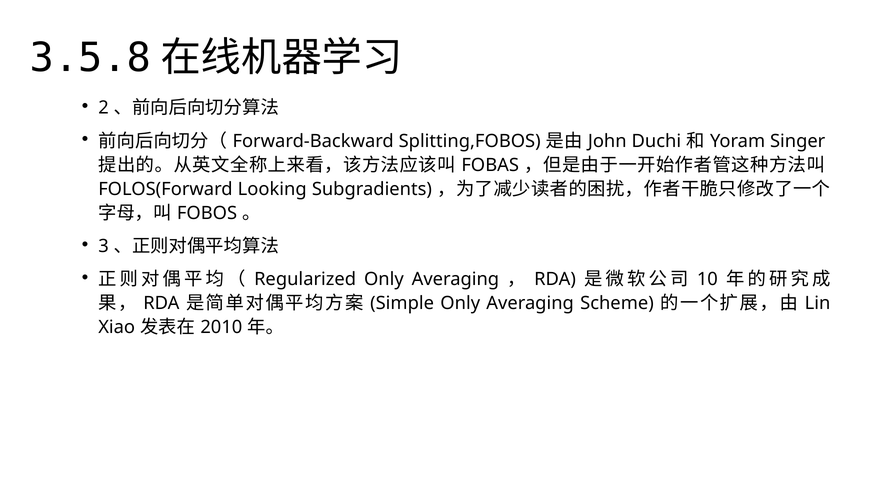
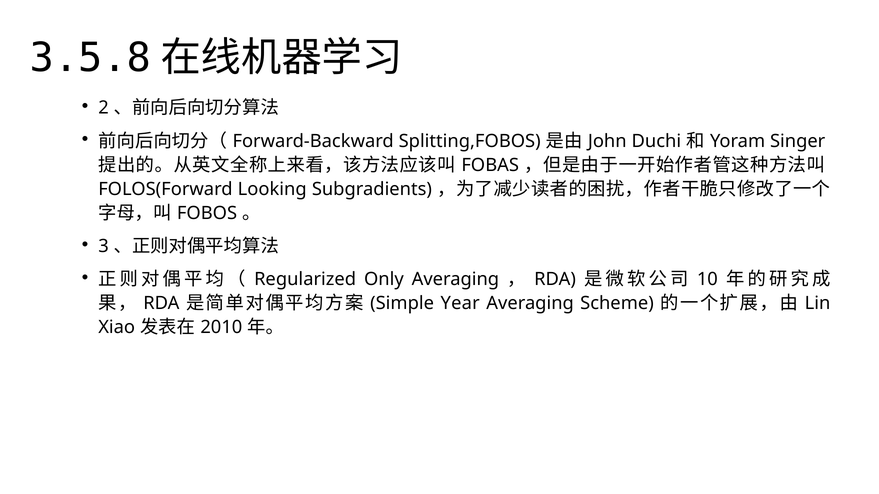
Only at (460, 304): Only -> Year
